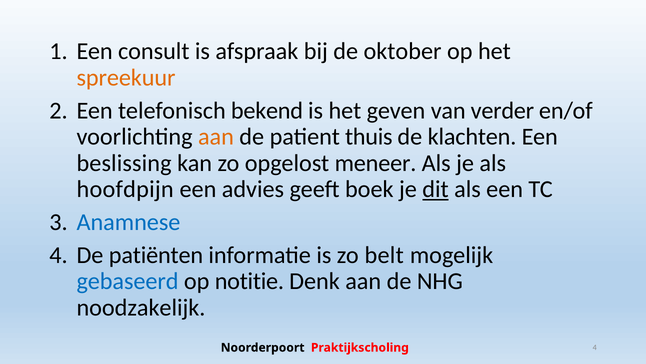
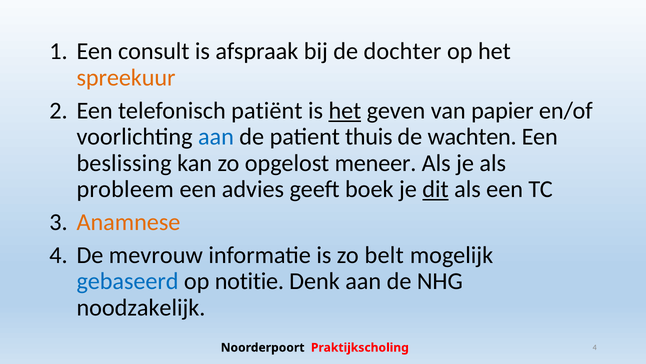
oktober: oktober -> dochter
bekend: bekend -> patiënt
het at (345, 110) underline: none -> present
verder: verder -> papier
aan at (216, 137) colour: orange -> blue
klachten: klachten -> wachten
hoofdpijn: hoofdpijn -> probleem
Anamnese colour: blue -> orange
patiënten: patiënten -> mevrouw
